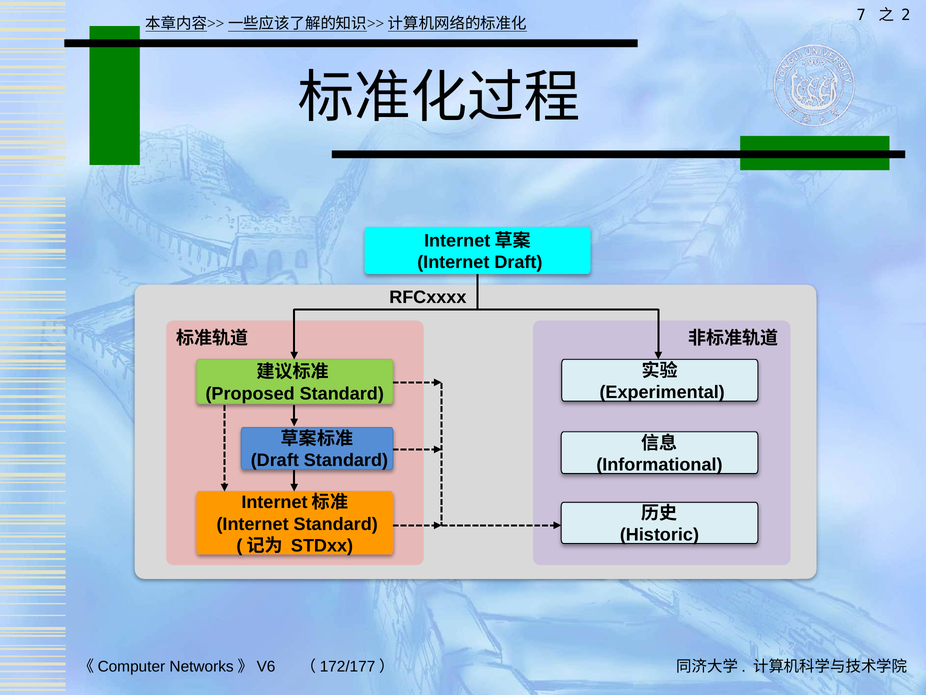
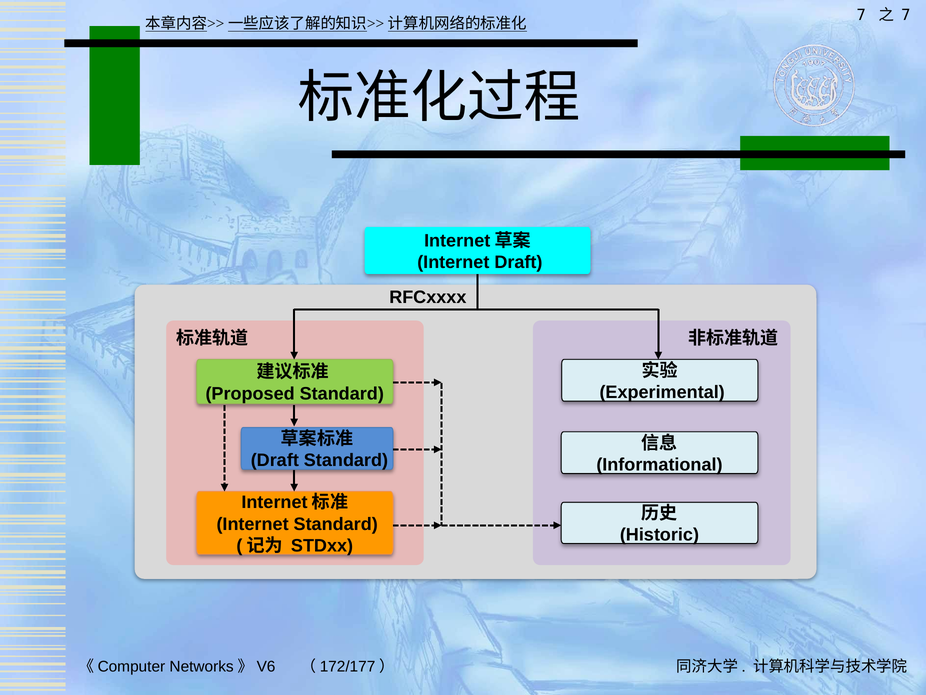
2 at (906, 15): 2 -> 7
